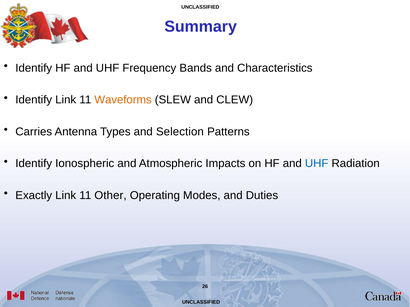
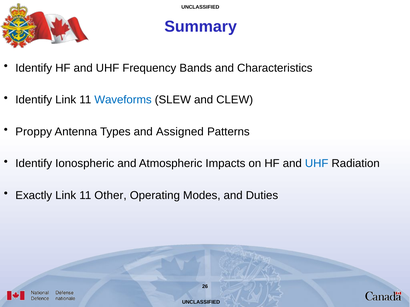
Waveforms colour: orange -> blue
Carries: Carries -> Proppy
Selection: Selection -> Assigned
